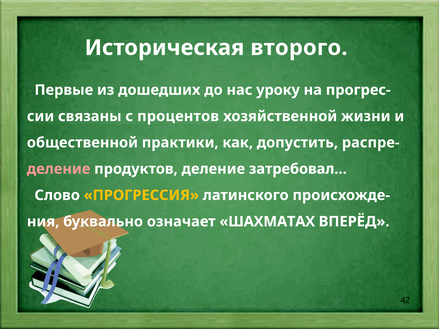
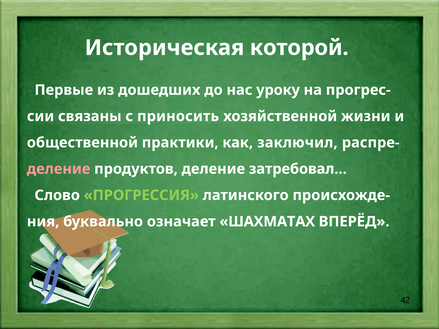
второго: второго -> которой
процентов: процентов -> приносить
допустить: допустить -> заключил
ПРОГРЕССИЯ colour: yellow -> light green
